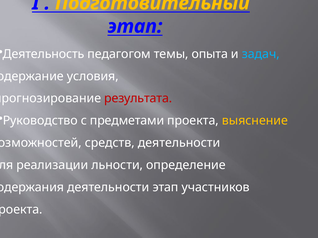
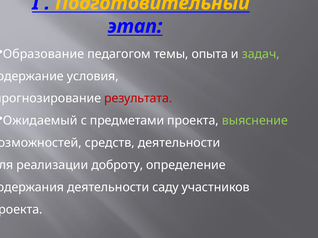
Деятельность: Деятельность -> Образование
задач colour: light blue -> light green
Руководство: Руководство -> Ожидаемый
выяснение colour: yellow -> light green
льности: льности -> доброту
деятельности этап: этап -> саду
